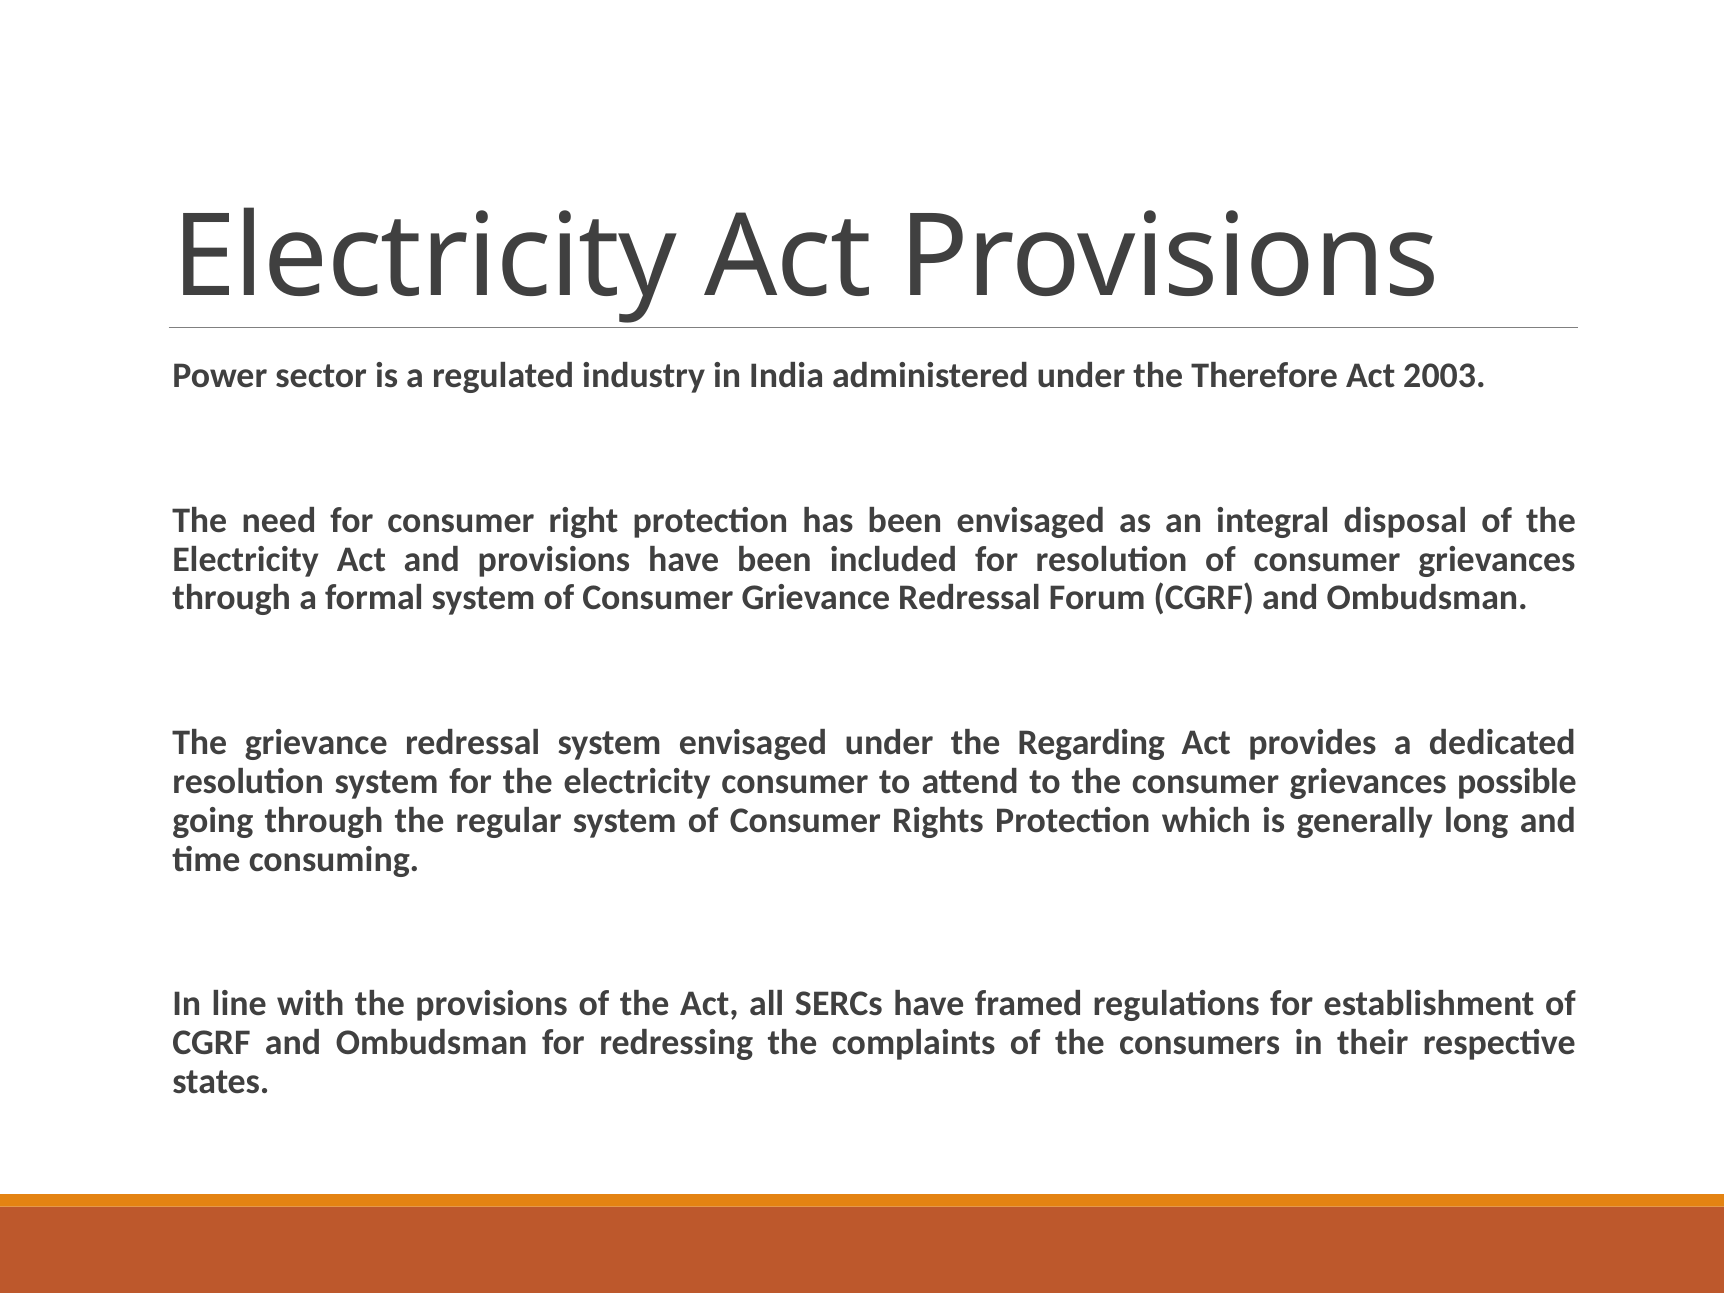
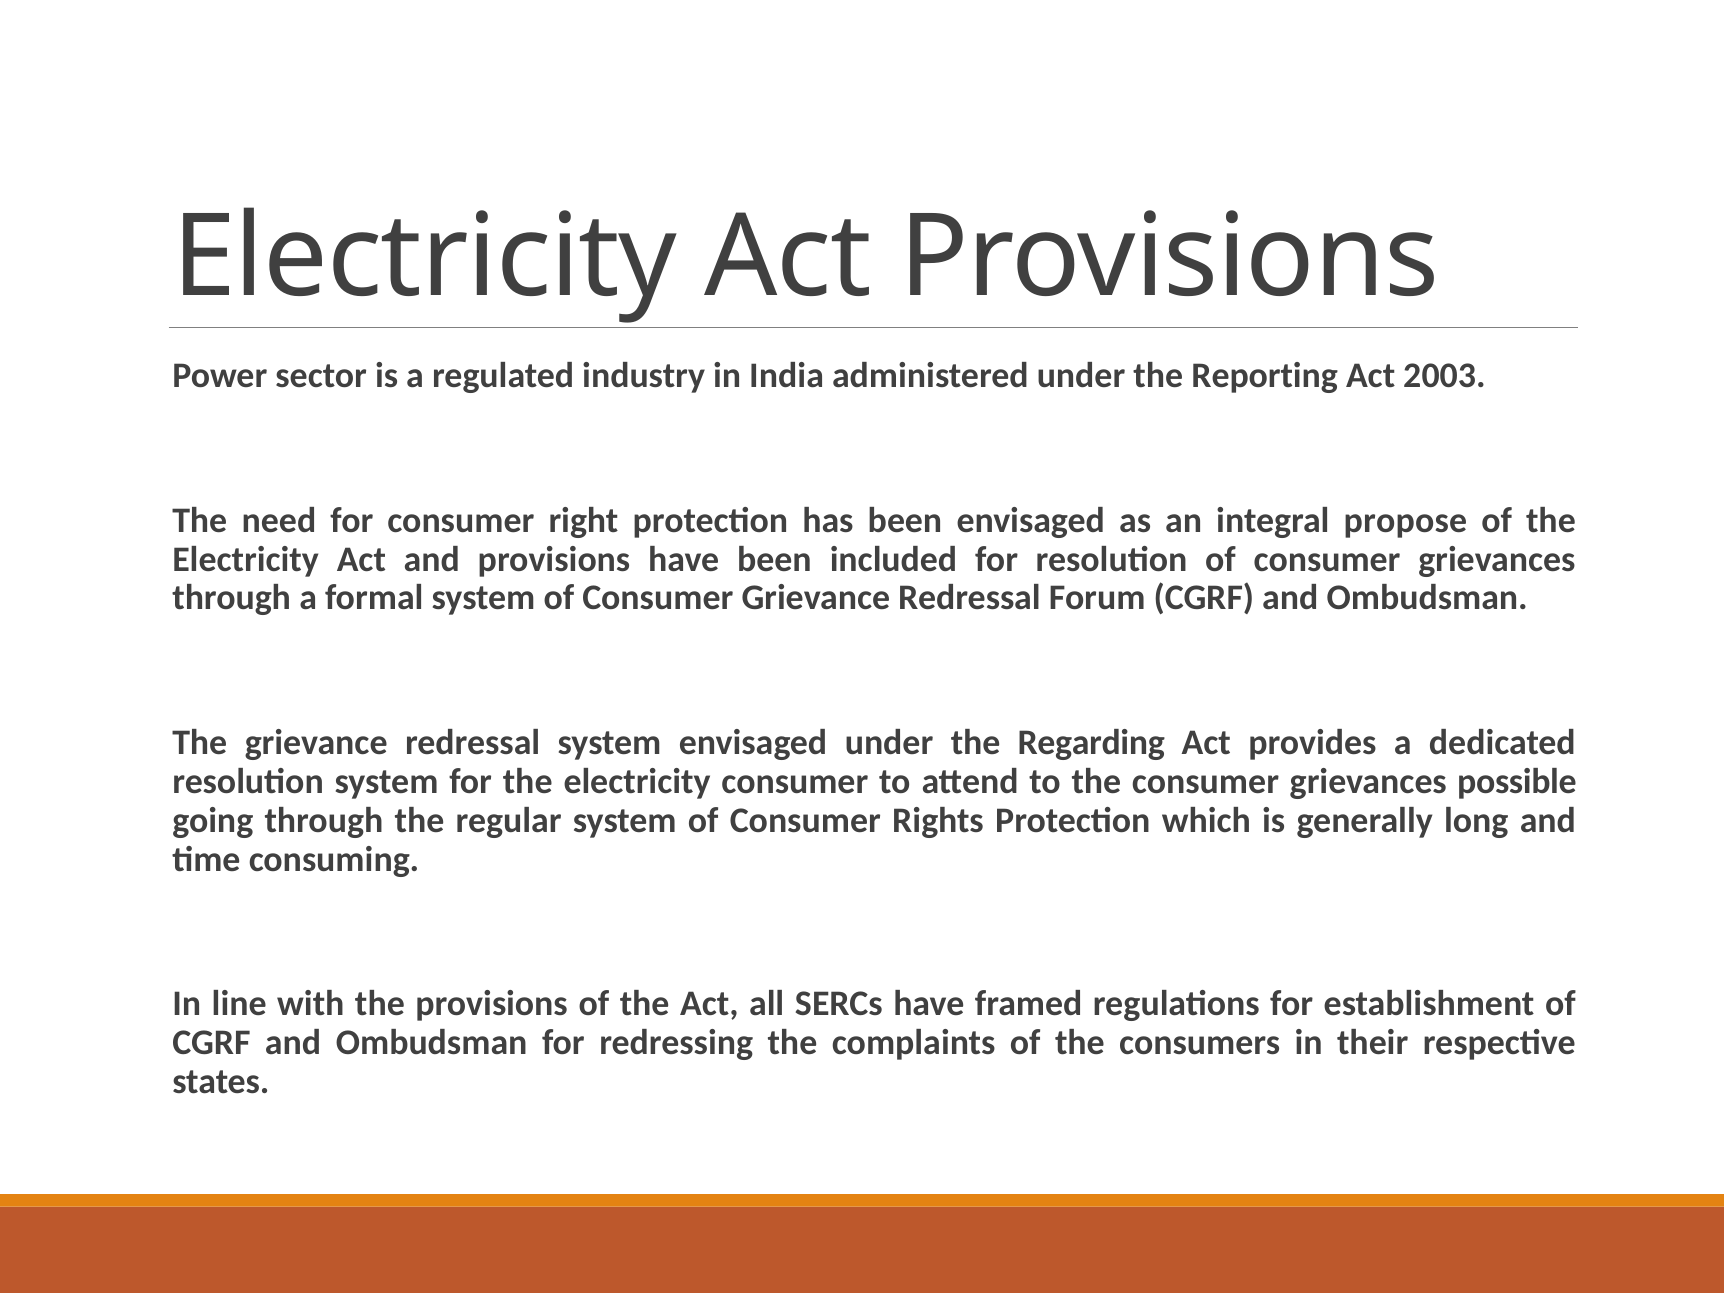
Therefore: Therefore -> Reporting
disposal: disposal -> propose
